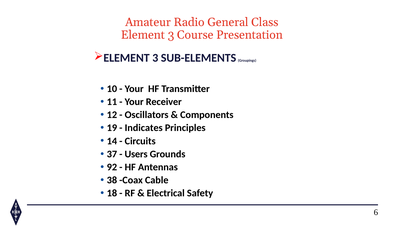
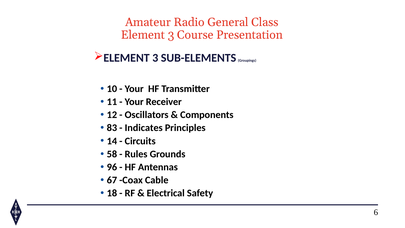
19: 19 -> 83
37: 37 -> 58
Users: Users -> Rules
92: 92 -> 96
38: 38 -> 67
